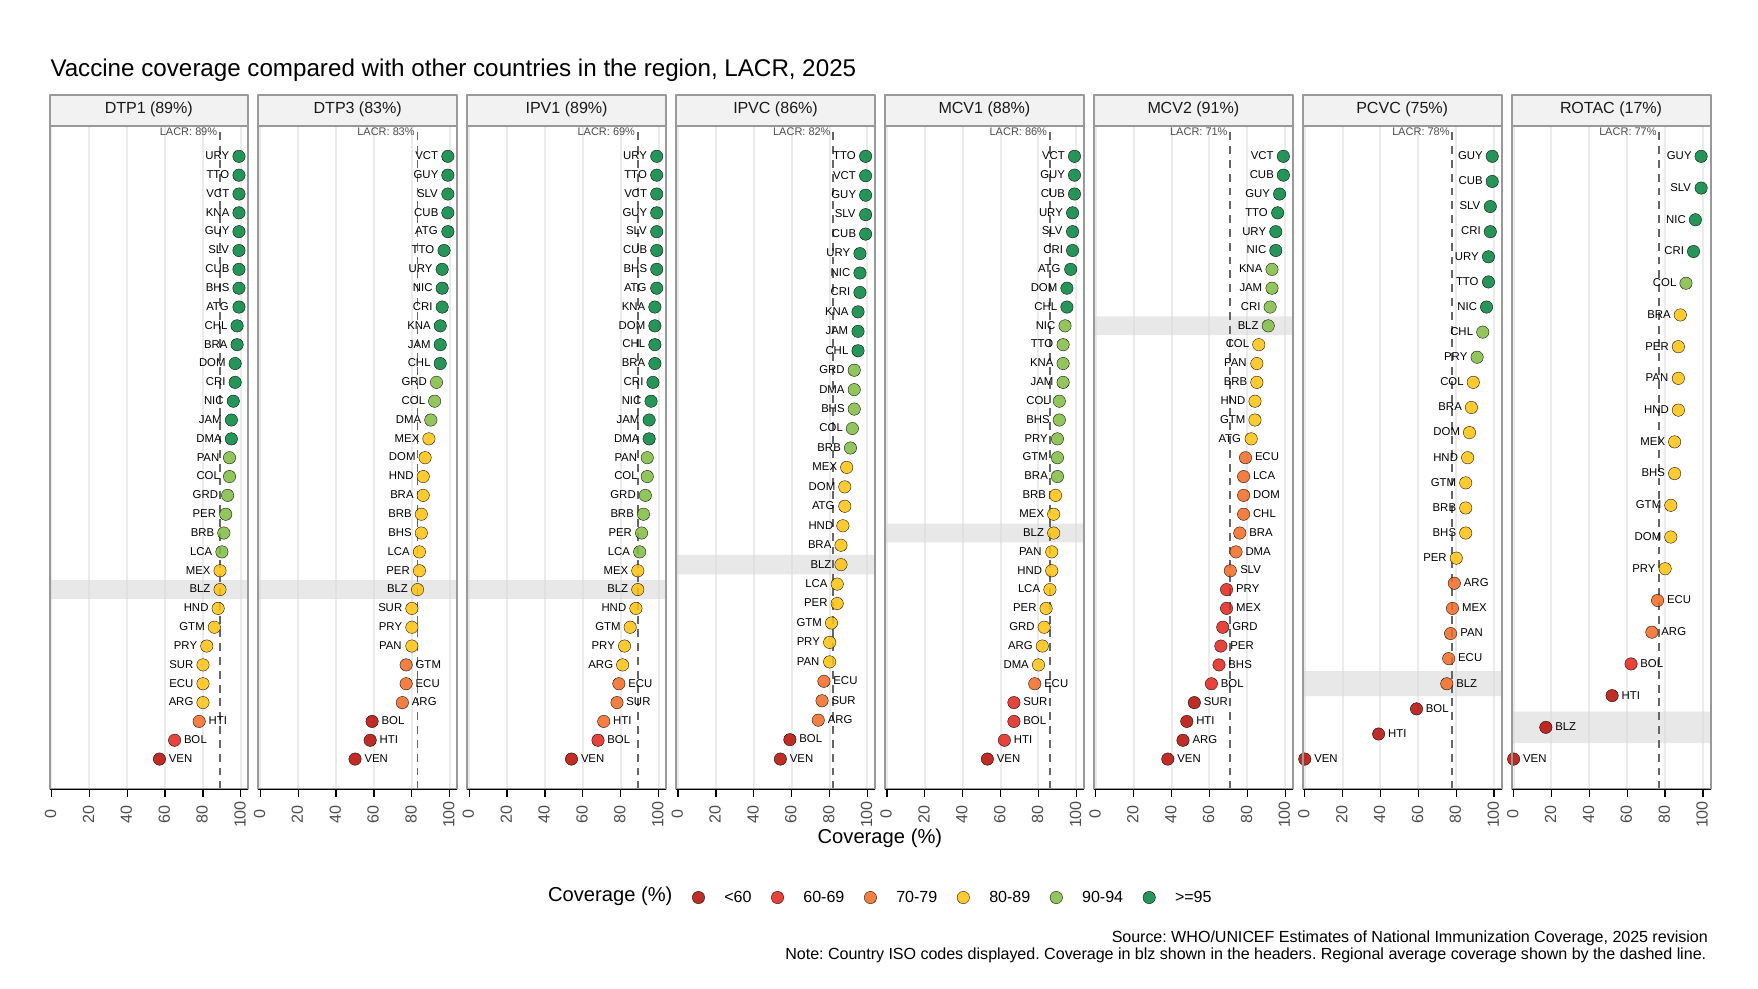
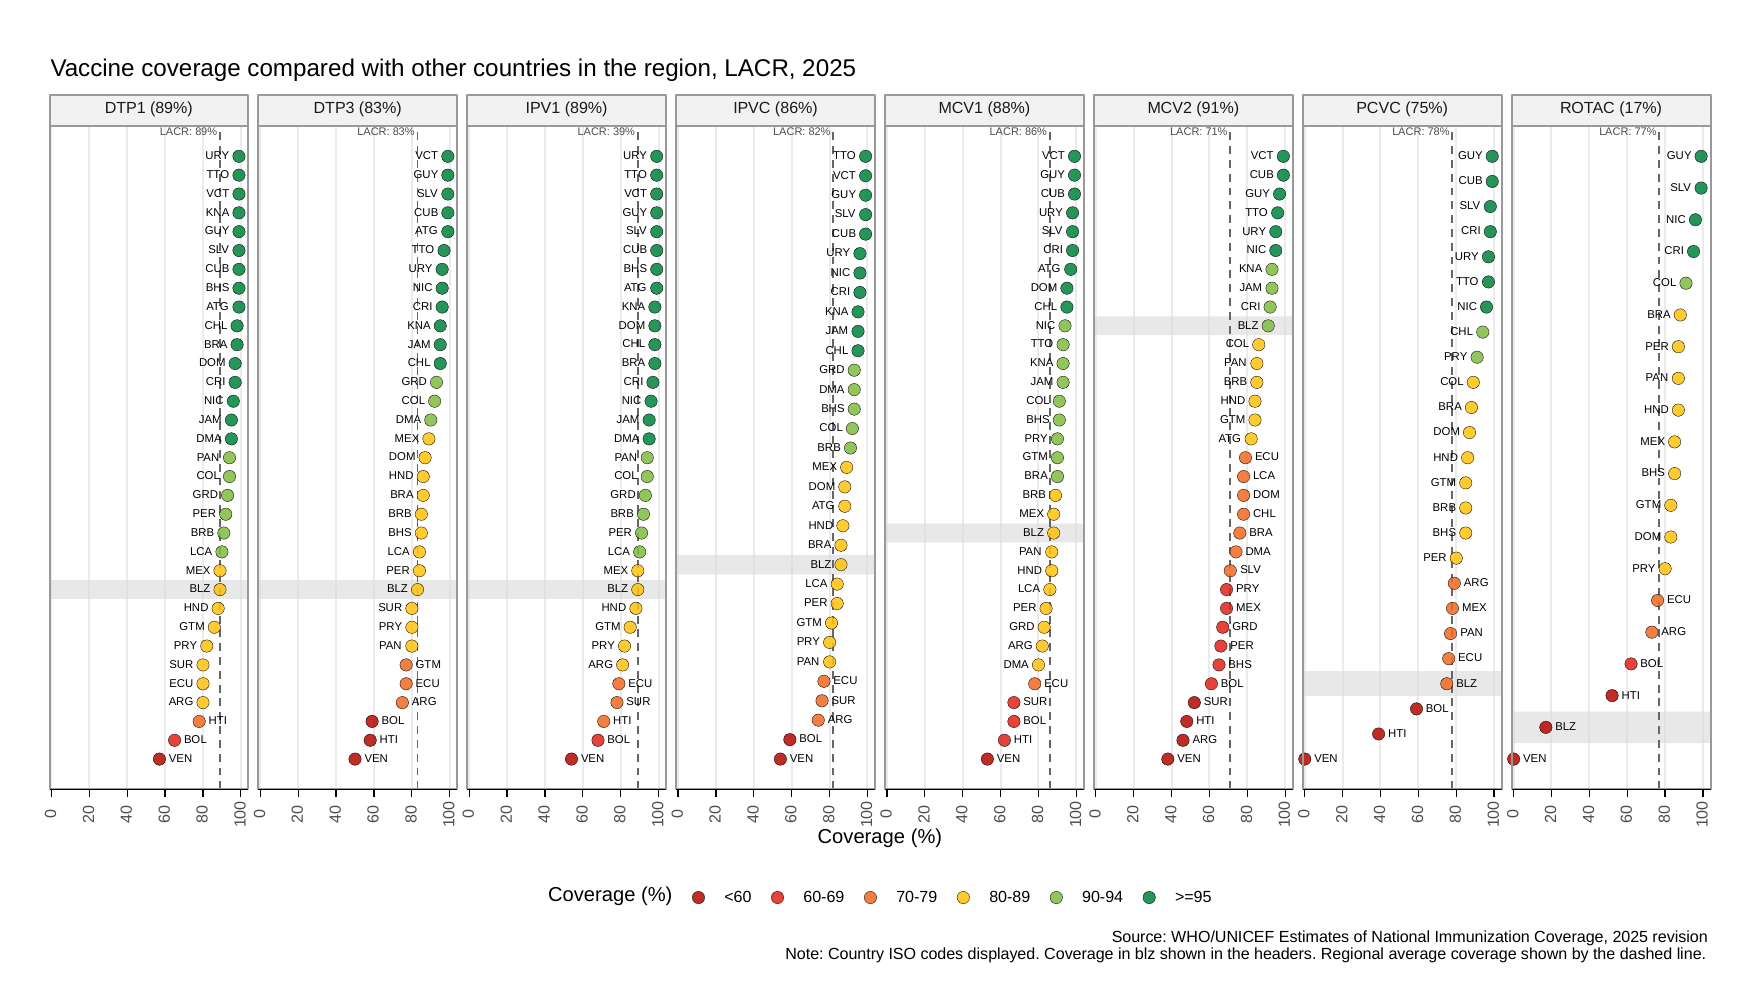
69%: 69% -> 39%
